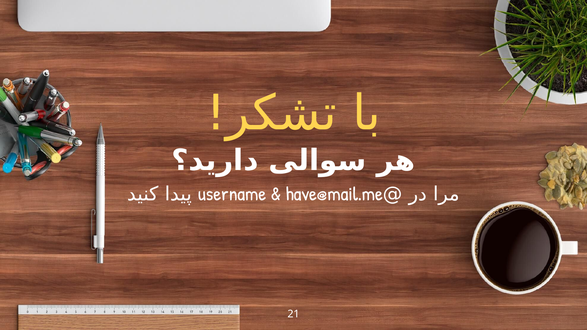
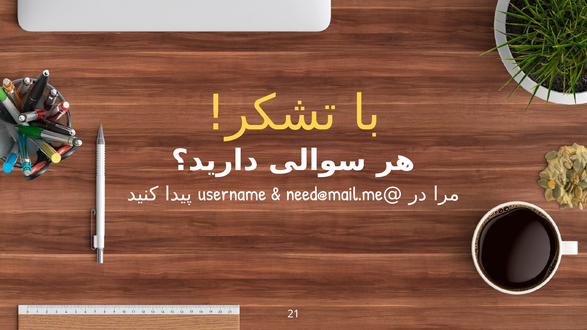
have@mail.me: have@mail.me -> need@mail.me
